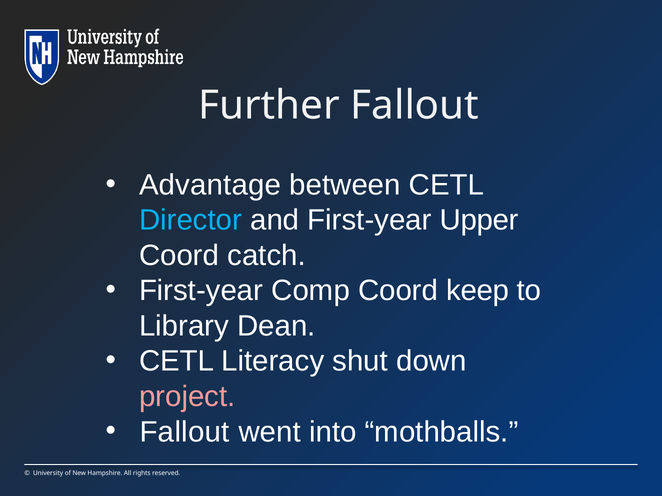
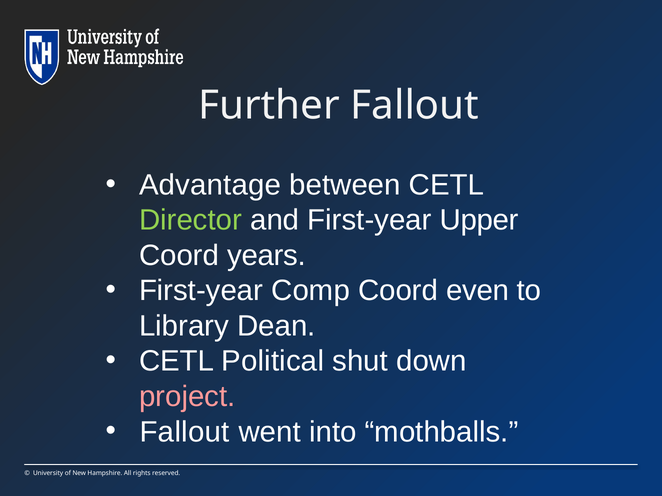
Director colour: light blue -> light green
catch: catch -> years
keep: keep -> even
Literacy: Literacy -> Political
